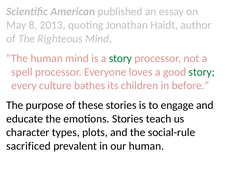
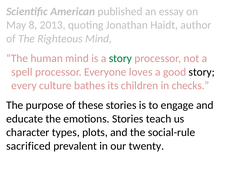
story at (202, 72) colour: green -> black
before: before -> checks
our human: human -> twenty
